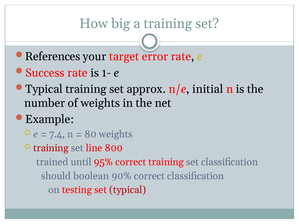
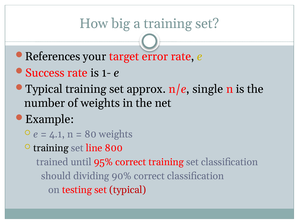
initial: initial -> single
7.4: 7.4 -> 4.1
training at (51, 148) colour: red -> black
boolean: boolean -> dividing
